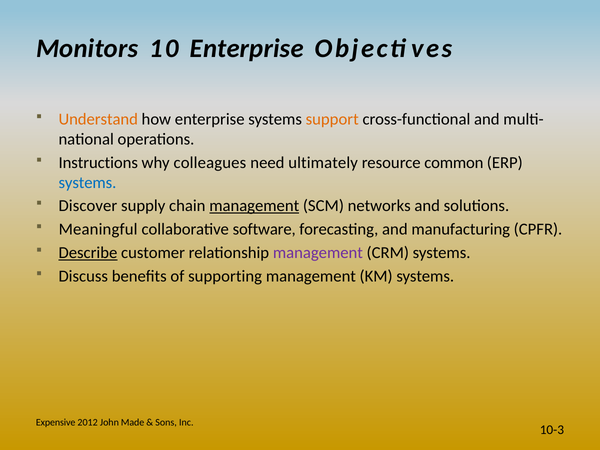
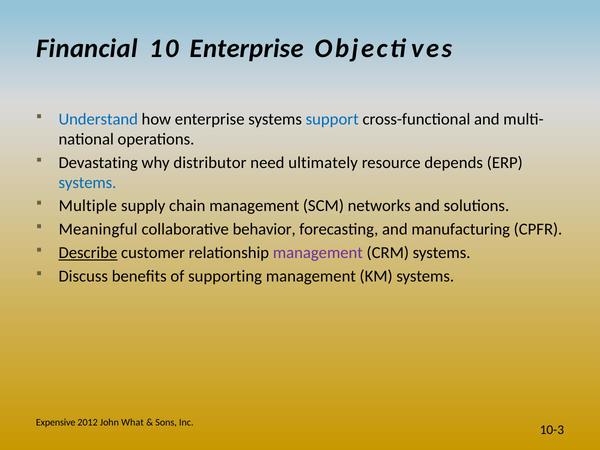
Monitors: Monitors -> Financial
Understand colour: orange -> blue
support colour: orange -> blue
Instructions: Instructions -> Devastating
colleagues: colleagues -> distributor
common: common -> depends
Discover: Discover -> Multiple
management at (254, 206) underline: present -> none
software: software -> behavior
Made: Made -> What
